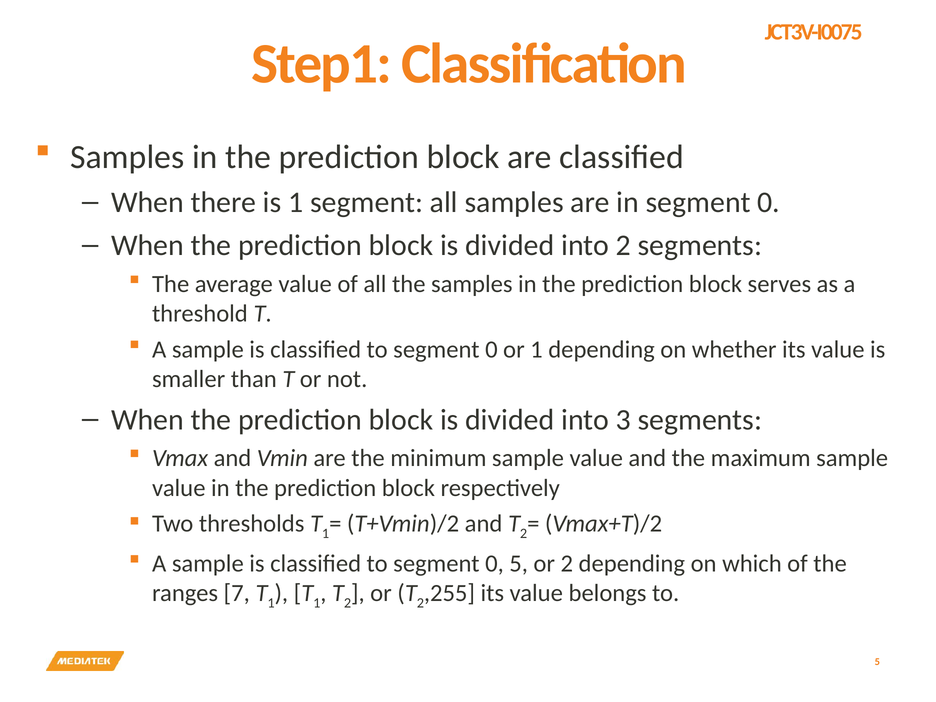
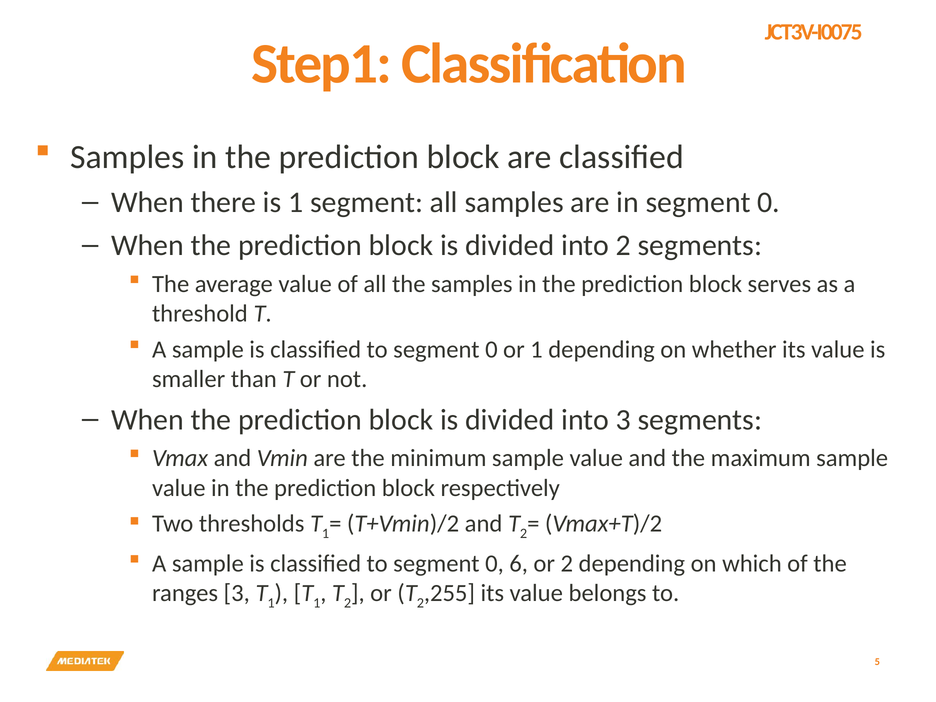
0 5: 5 -> 6
ranges 7: 7 -> 3
